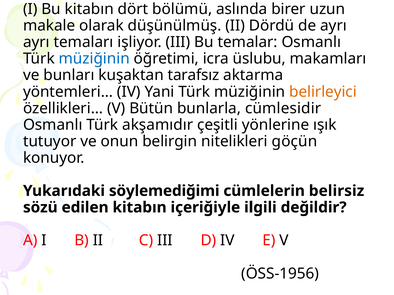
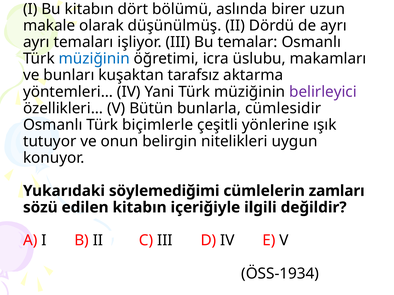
belirleyici colour: orange -> purple
akşamıdır: akşamıdır -> biçimlerle
göçün: göçün -> uygun
belirsiz: belirsiz -> zamları
ÖSS-1956: ÖSS-1956 -> ÖSS-1934
